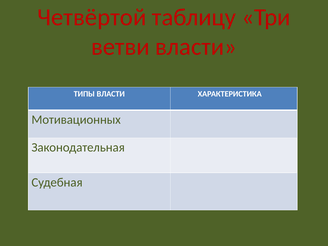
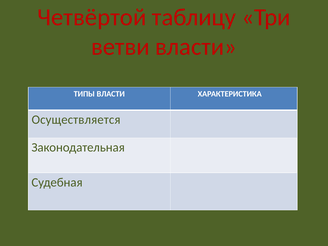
Мотивационных: Мотивационных -> Осуществляется
